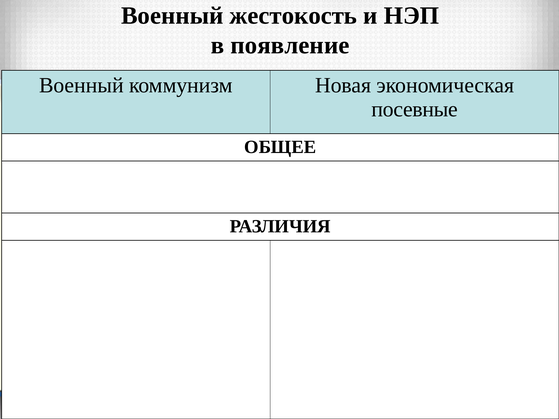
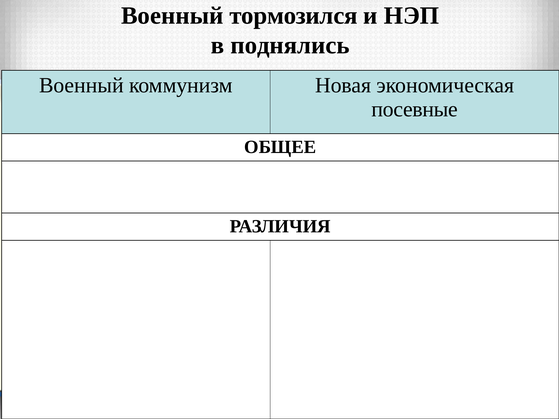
жестокость: жестокость -> тормозился
появление: появление -> поднялись
